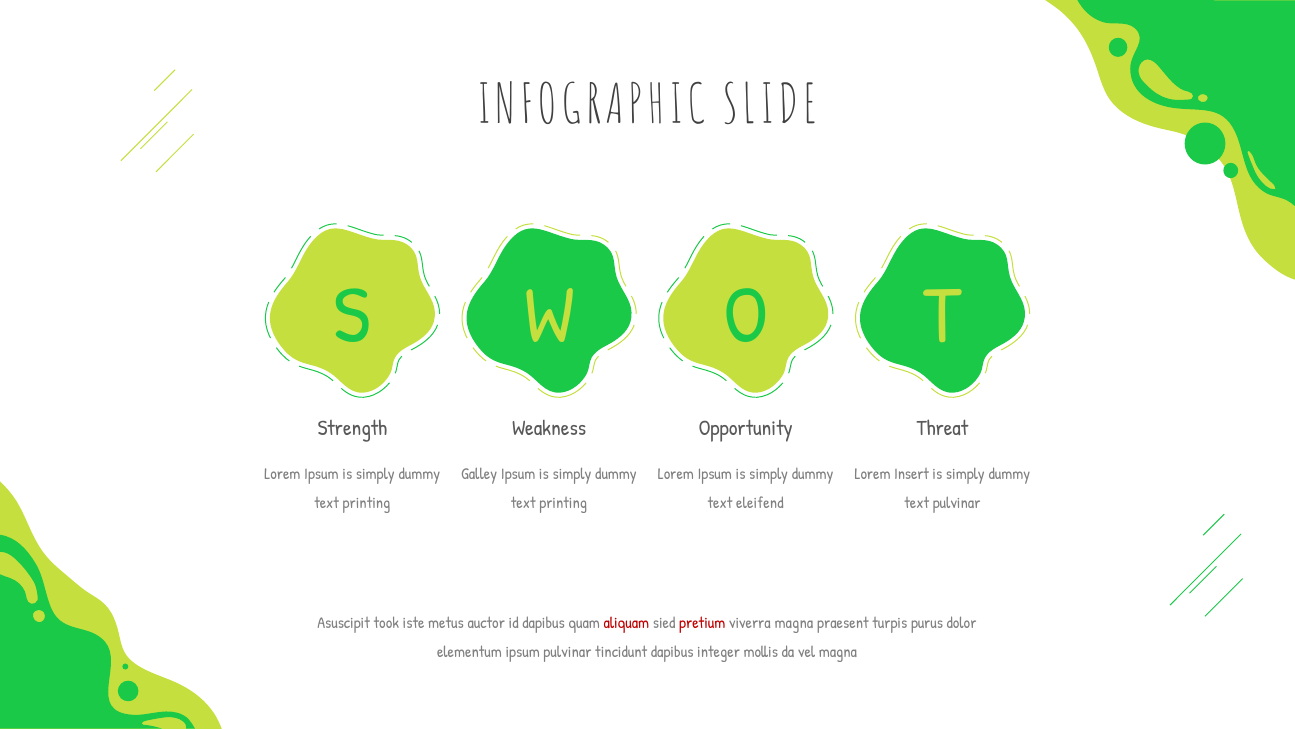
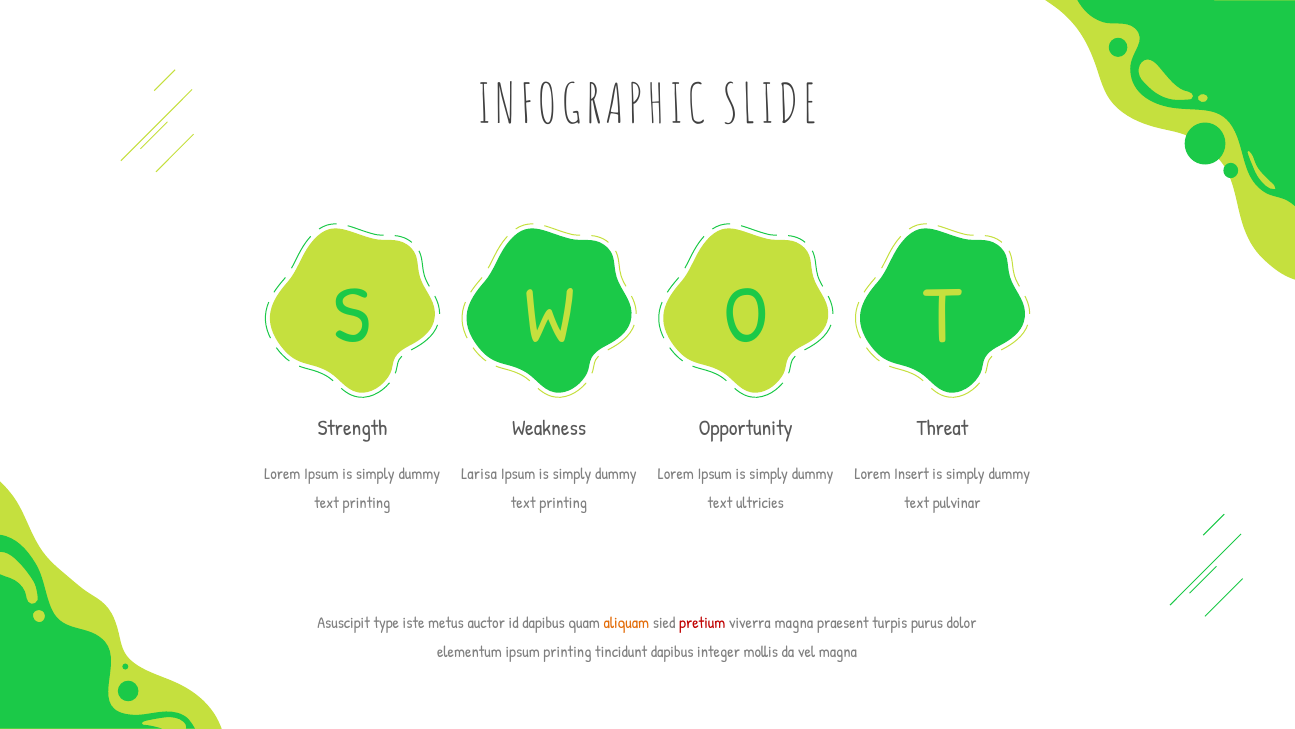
Galley: Galley -> Larisa
eleifend: eleifend -> ultricies
took: took -> type
aliquam colour: red -> orange
ipsum pulvinar: pulvinar -> printing
